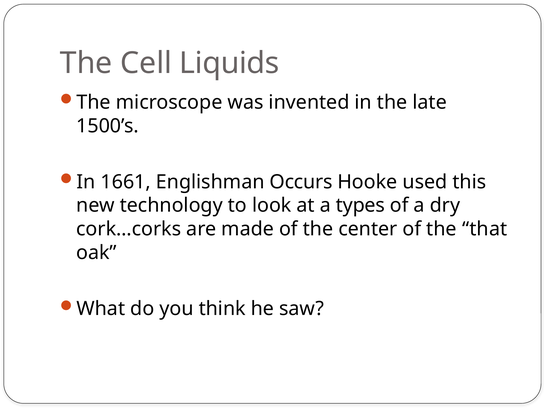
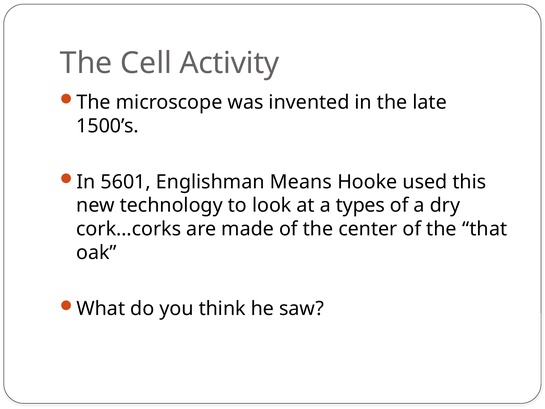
Liquids: Liquids -> Activity
1661: 1661 -> 5601
Occurs: Occurs -> Means
